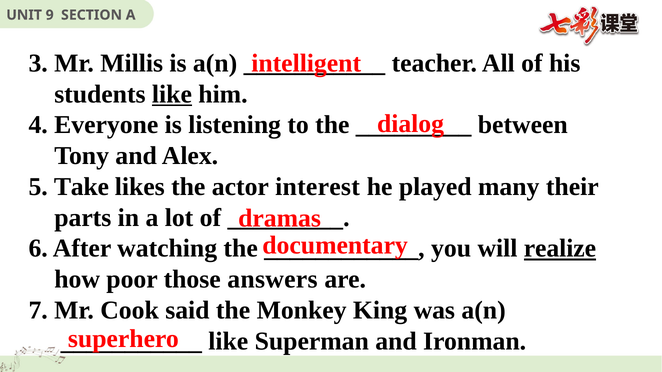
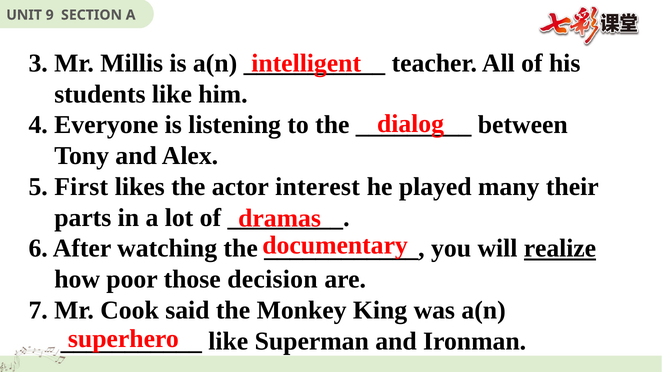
like at (172, 94) underline: present -> none
Take: Take -> First
answers: answers -> decision
